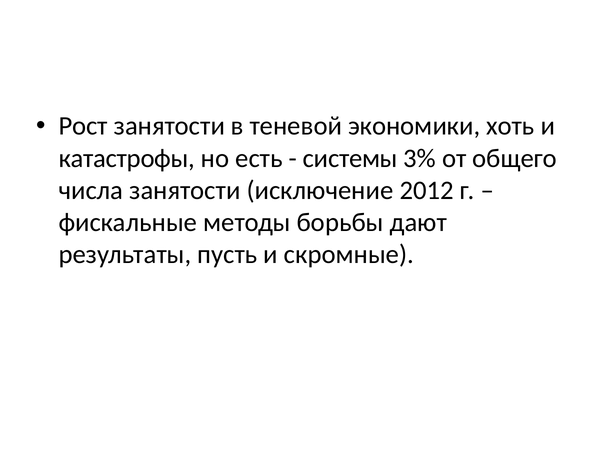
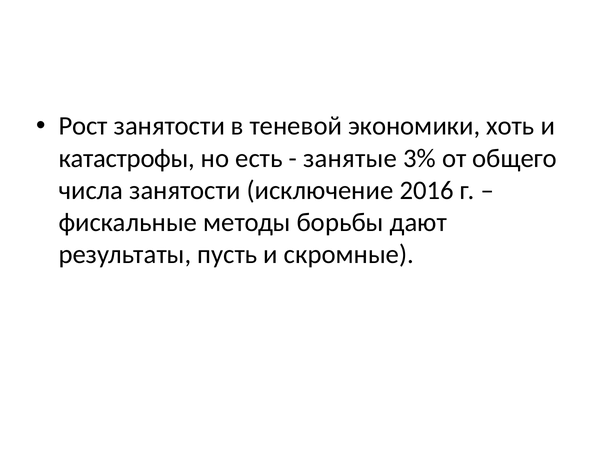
системы: системы -> занятые
2012: 2012 -> 2016
